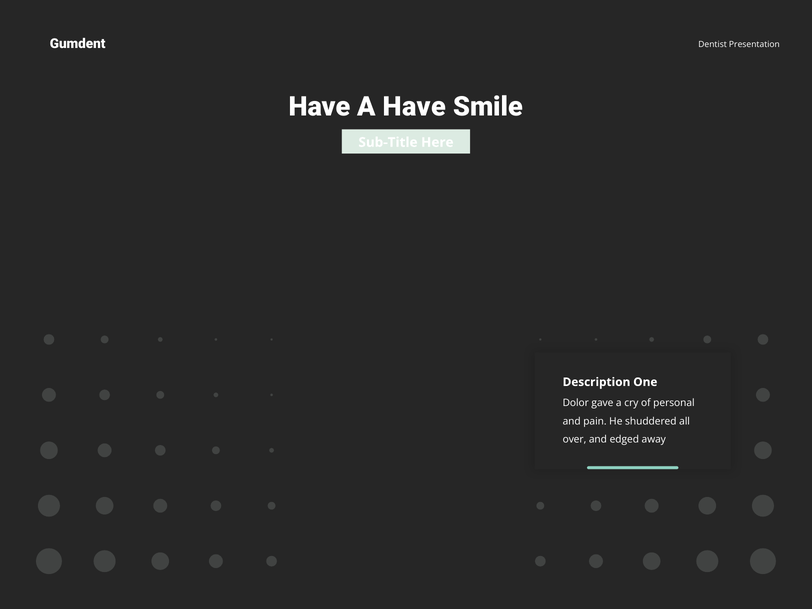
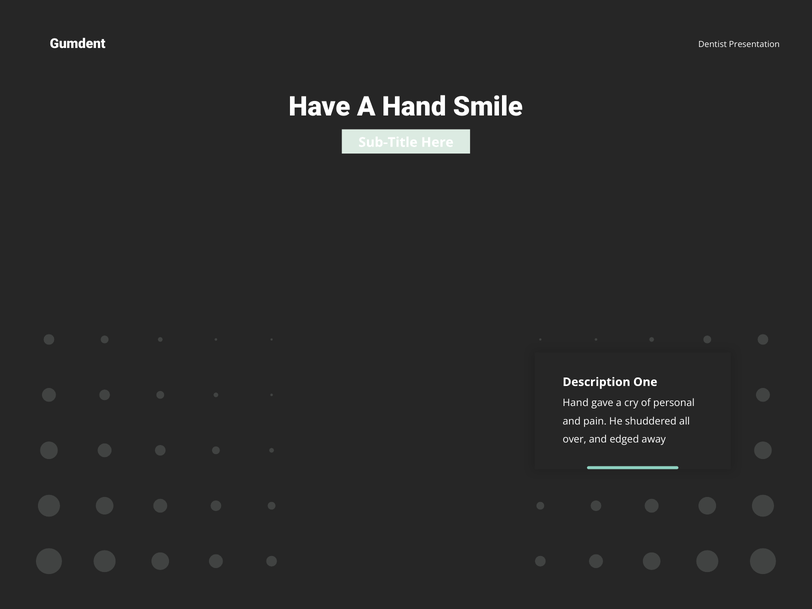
A Have: Have -> Hand
Dolor at (576, 403): Dolor -> Hand
